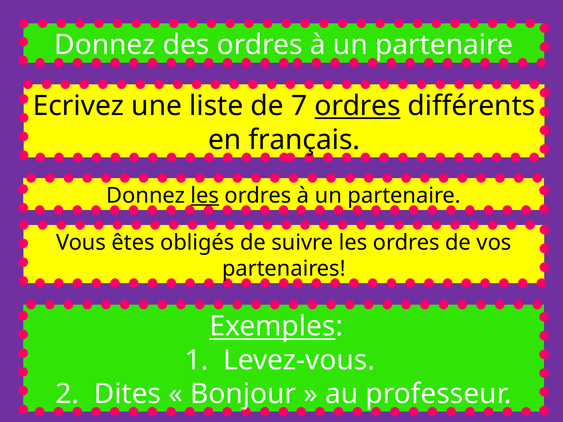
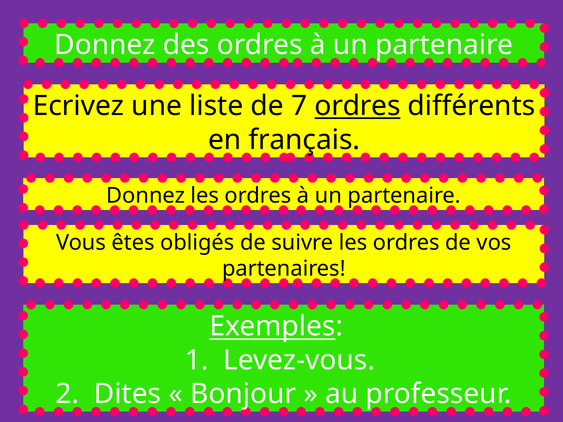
les at (205, 196) underline: present -> none
